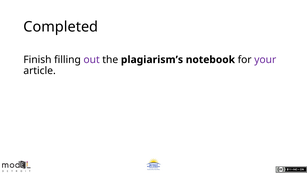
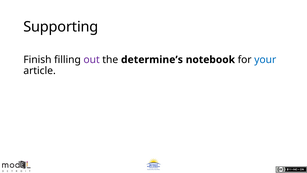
Completed: Completed -> Supporting
plagiarism’s: plagiarism’s -> determine’s
your colour: purple -> blue
